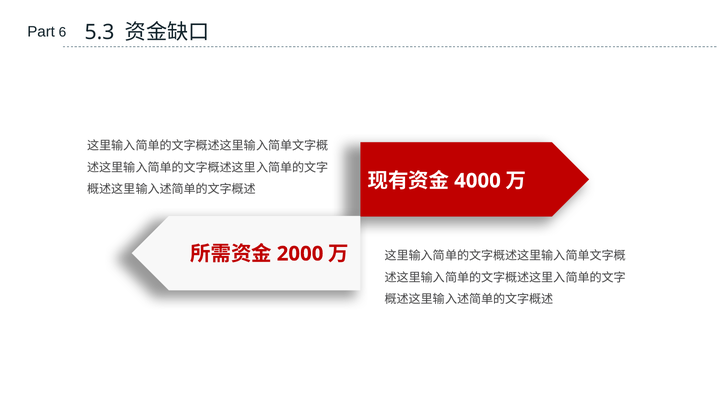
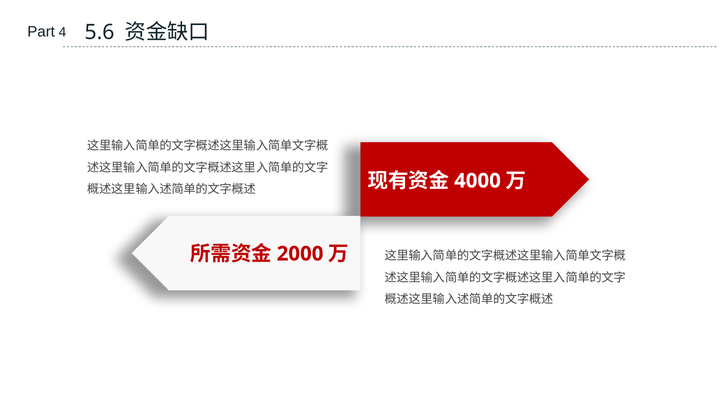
6: 6 -> 4
5.3: 5.3 -> 5.6
